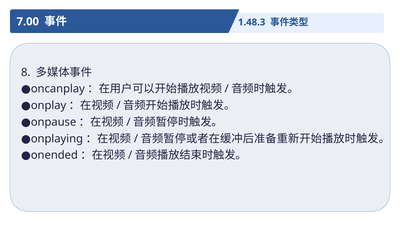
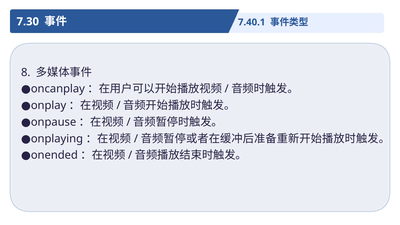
7.00: 7.00 -> 7.30
1.48.3: 1.48.3 -> 7.40.1
